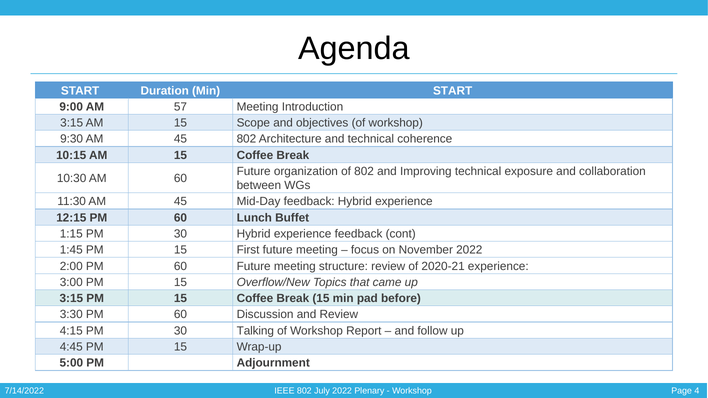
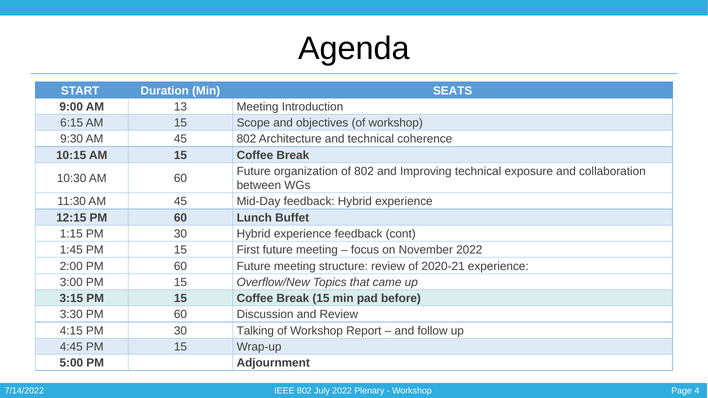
Min START: START -> SEATS
57: 57 -> 13
3:15 at (72, 123): 3:15 -> 6:15
